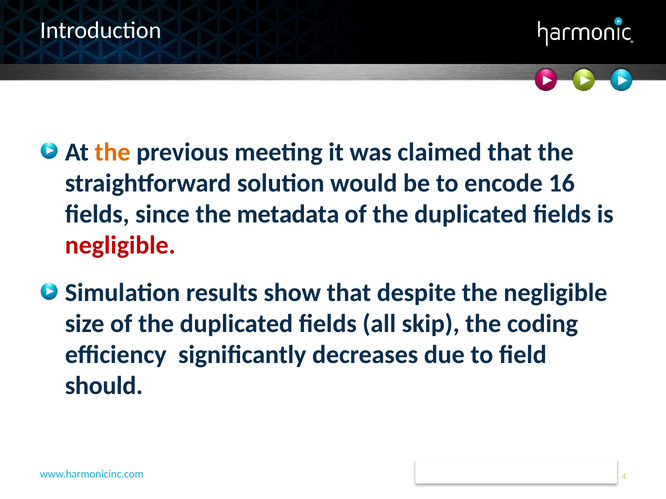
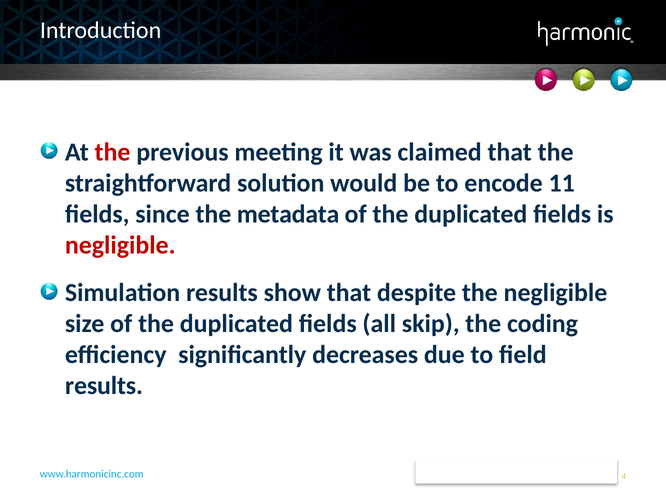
the at (112, 152) colour: orange -> red
16: 16 -> 11
should at (104, 386): should -> results
